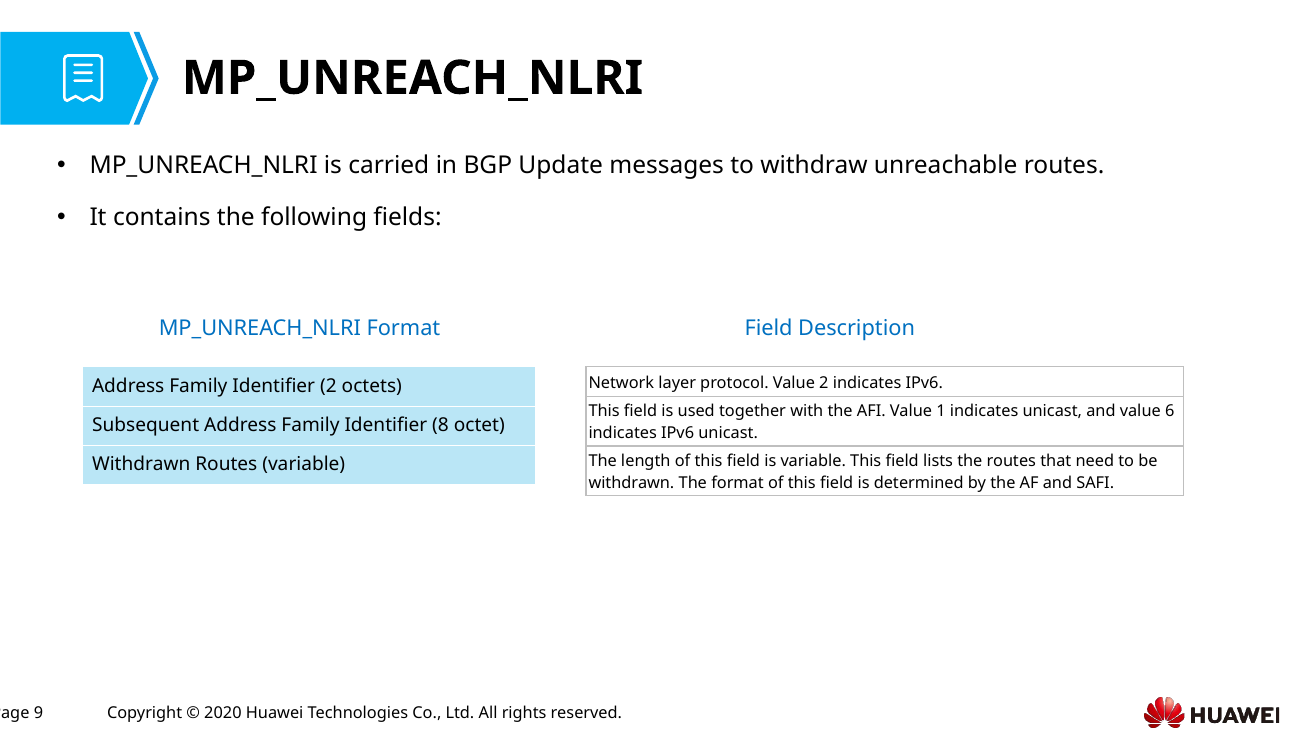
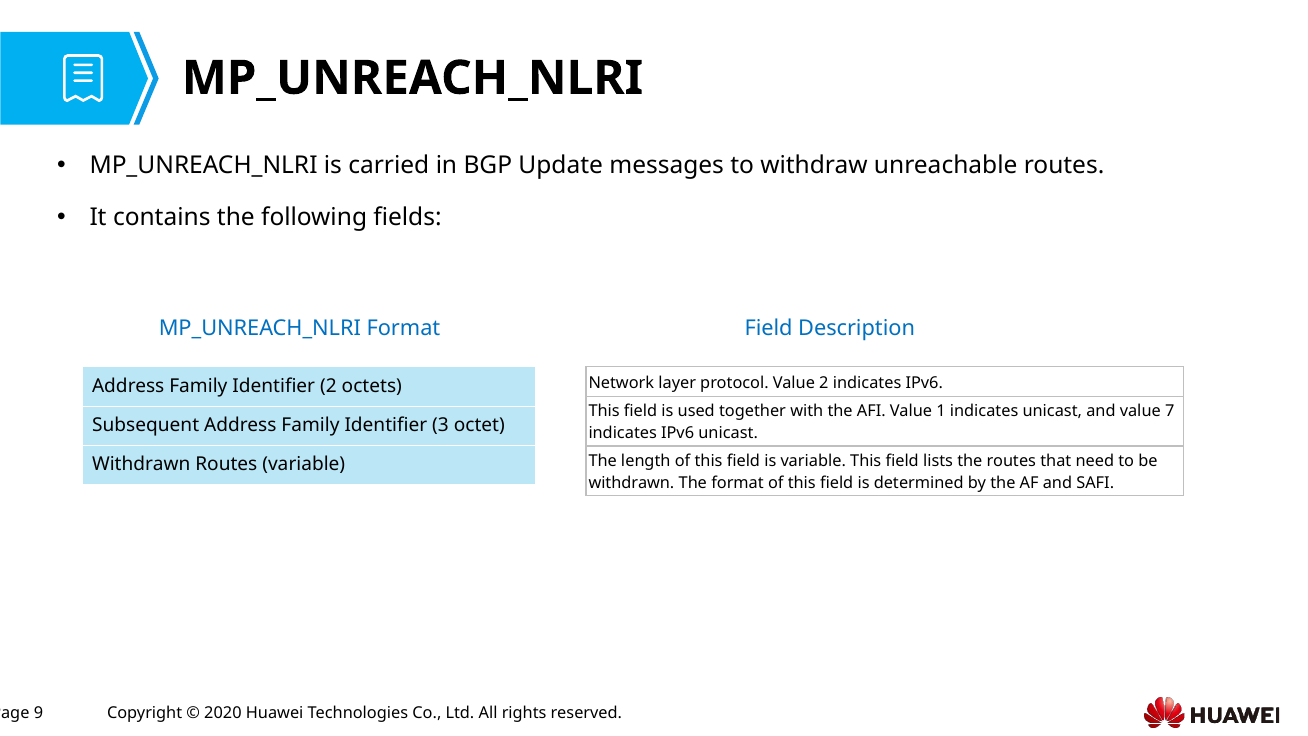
6: 6 -> 7
8: 8 -> 3
